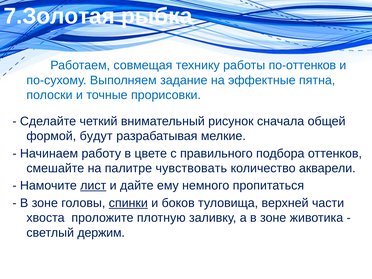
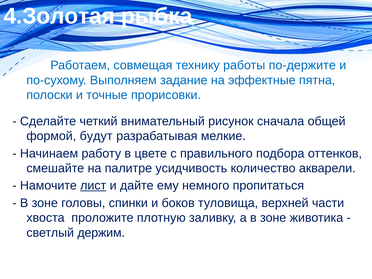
7.Золотая: 7.Золотая -> 4.Золотая
по-оттенков: по-оттенков -> по-держите
чувствовать: чувствовать -> усидчивость
спинки underline: present -> none
